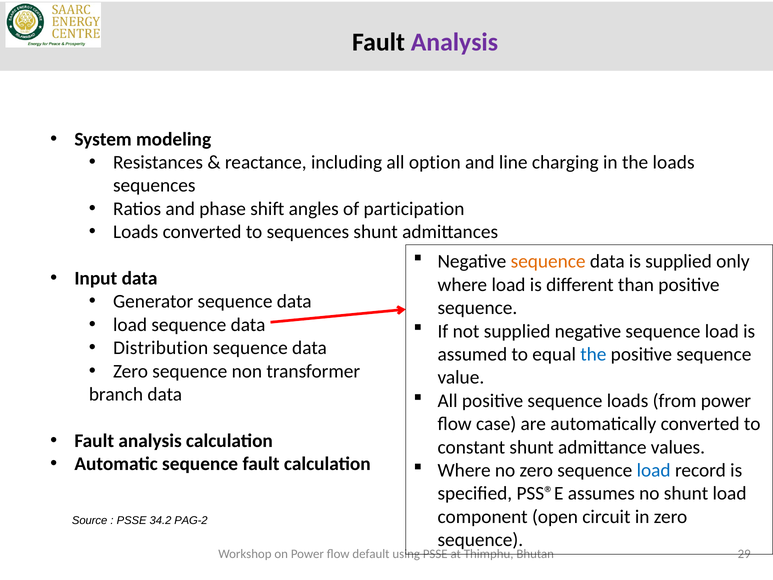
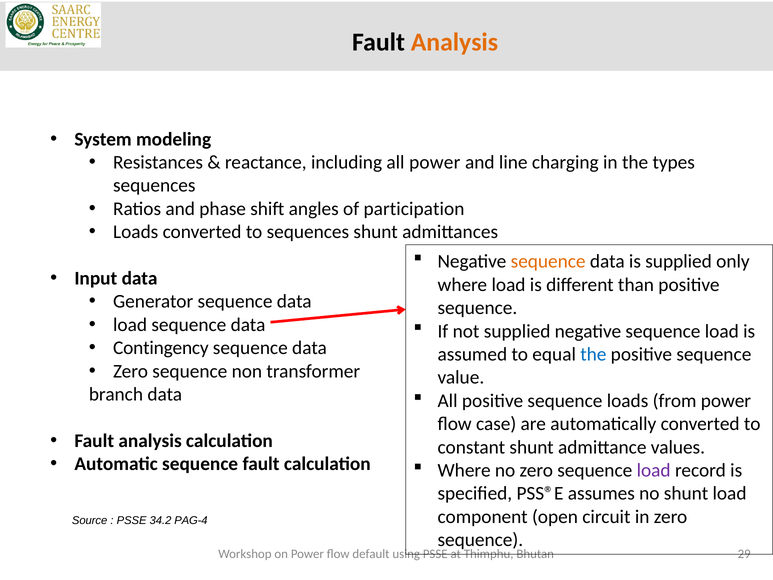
Analysis at (454, 42) colour: purple -> orange
all option: option -> power
the loads: loads -> types
Distribution: Distribution -> Contingency
load at (654, 470) colour: blue -> purple
PAG-2: PAG-2 -> PAG-4
